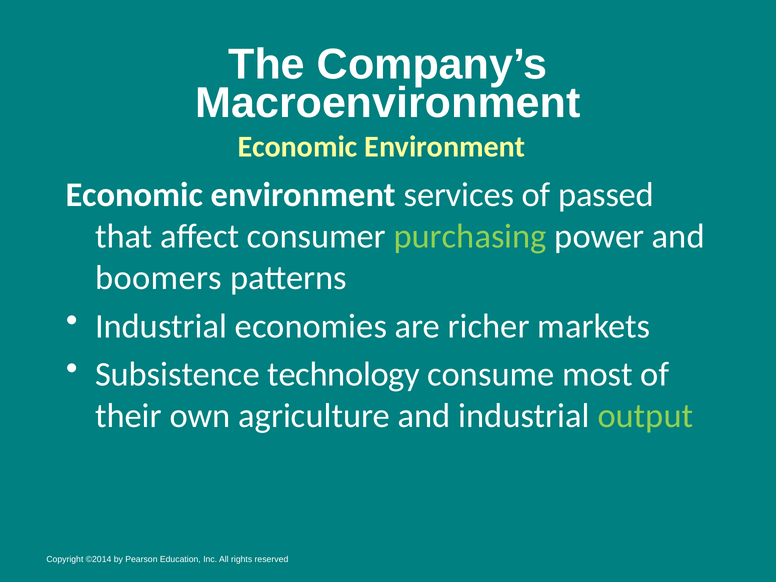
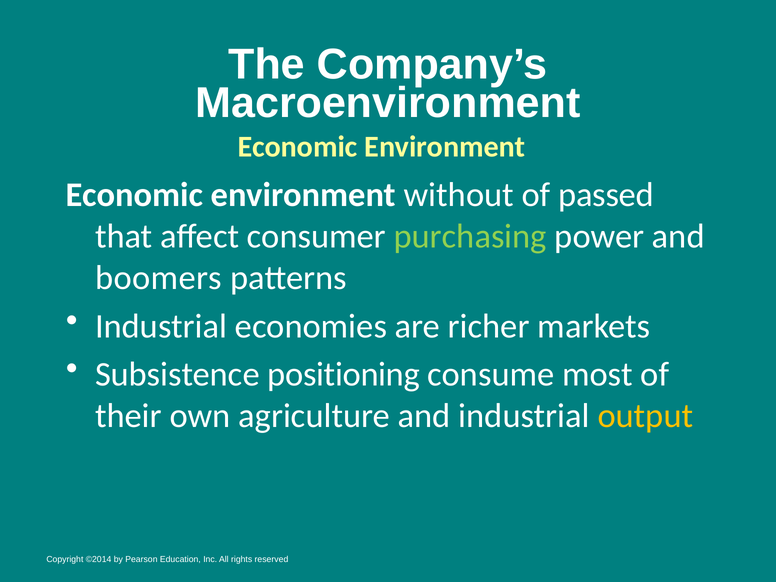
services: services -> without
technology: technology -> positioning
output colour: light green -> yellow
